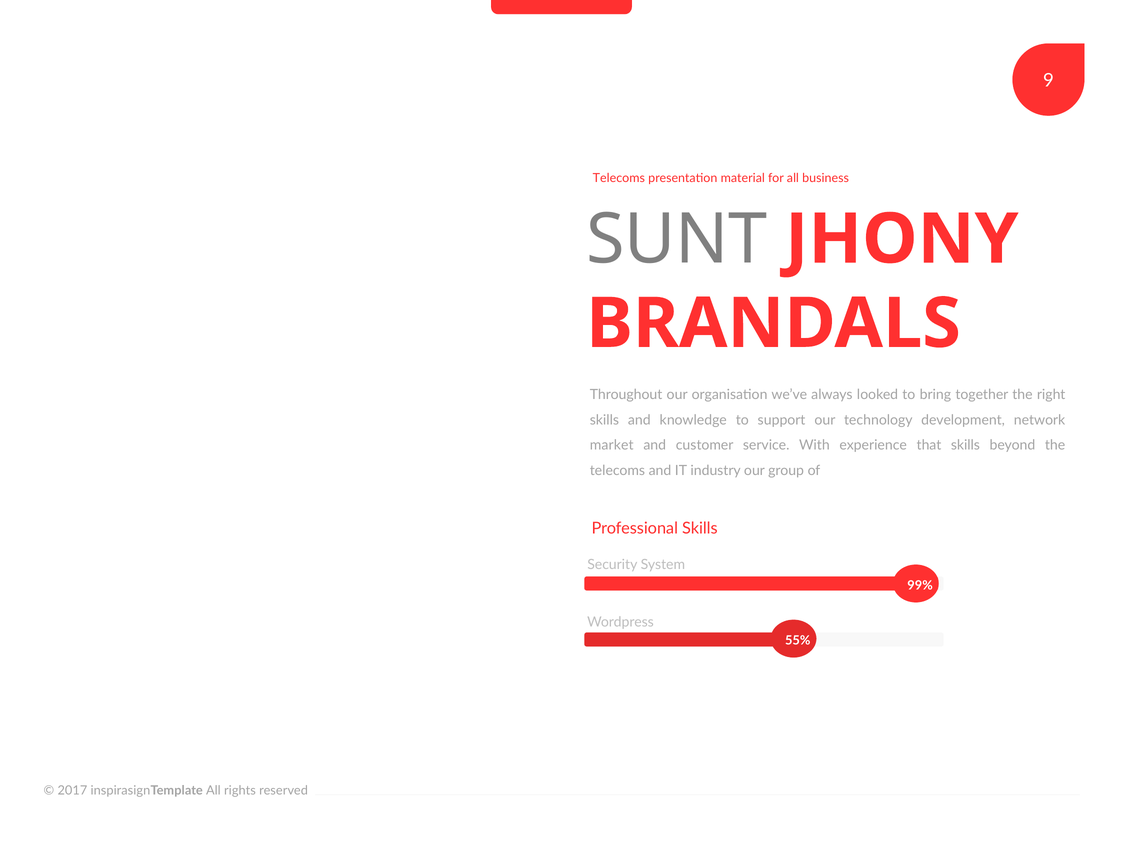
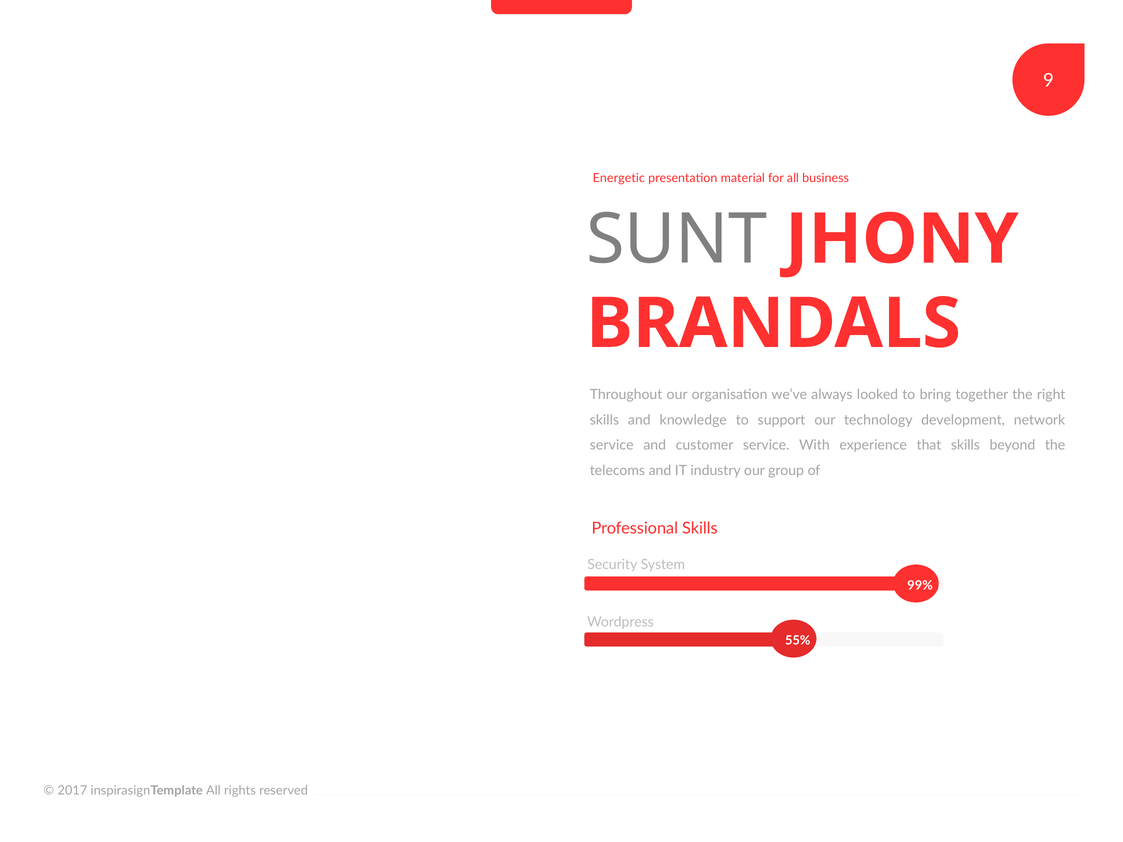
Telecoms at (619, 178): Telecoms -> Energetic
market at (612, 445): market -> service
